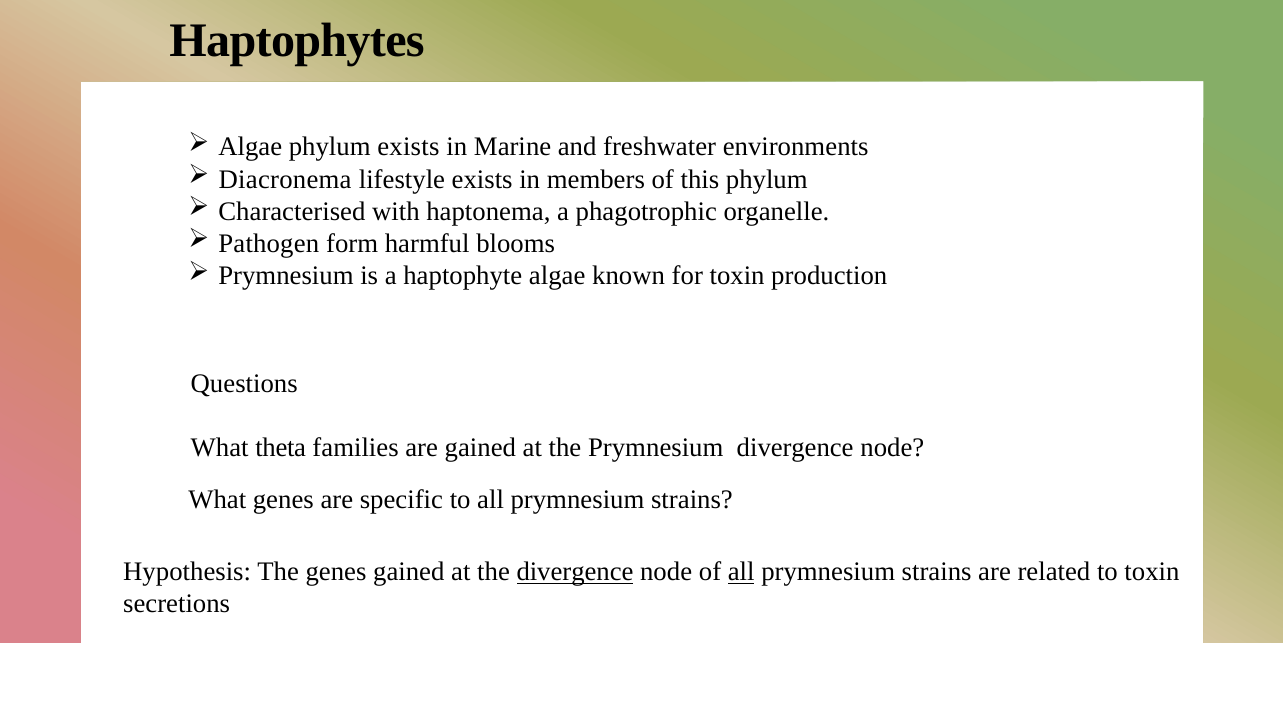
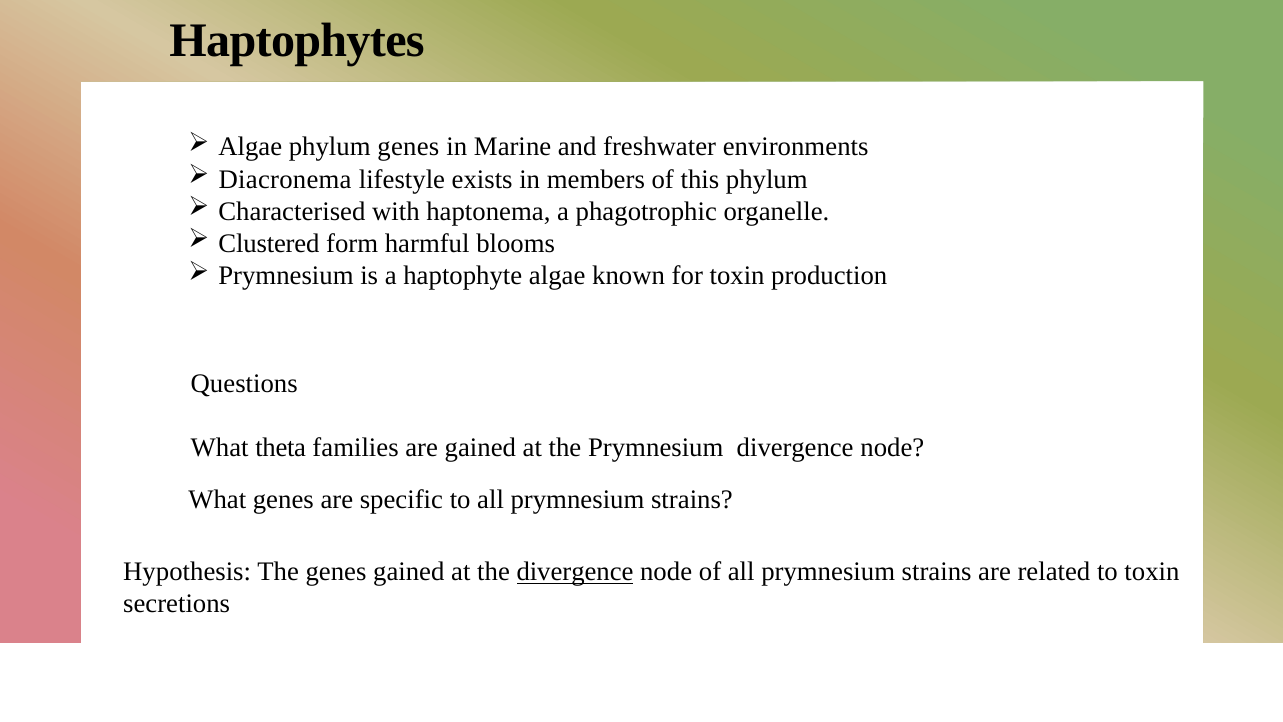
phylum exists: exists -> genes
Pathogen: Pathogen -> Clustered
all at (741, 572) underline: present -> none
